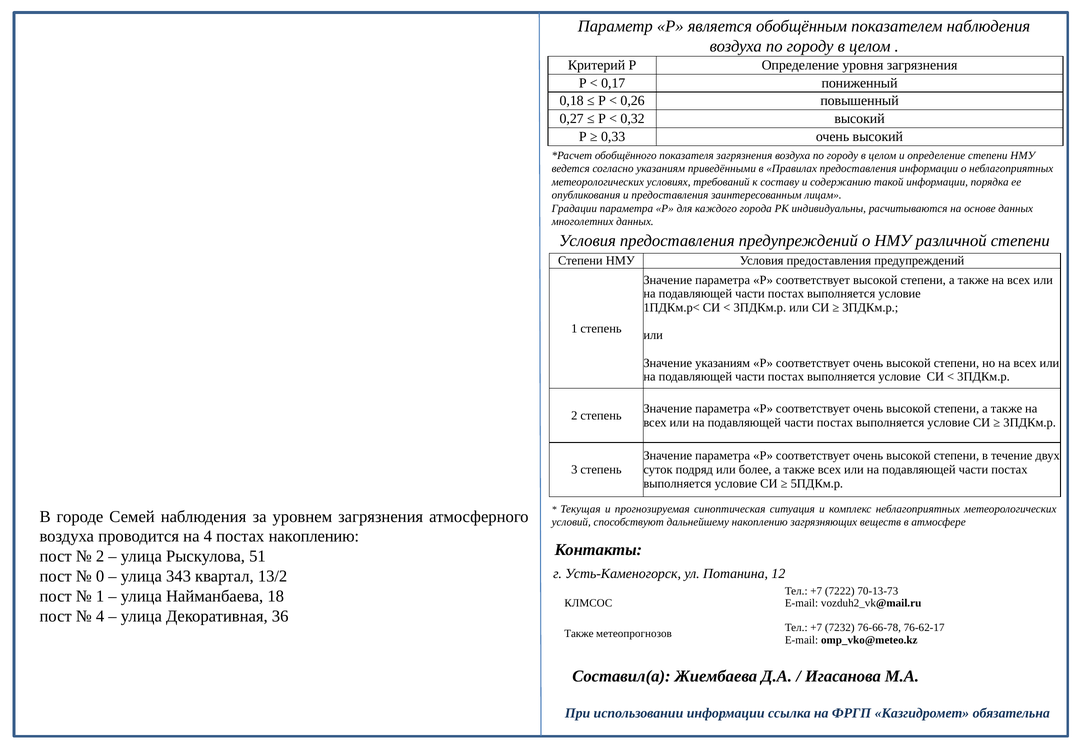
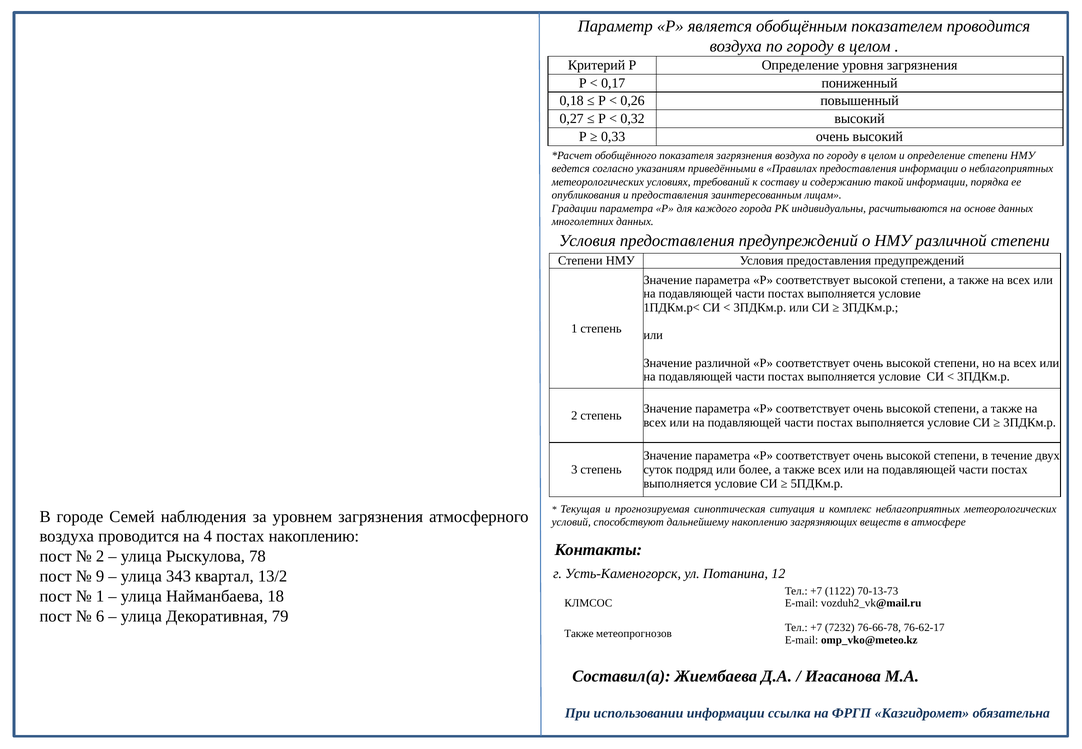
показателем наблюдения: наблюдения -> проводится
Значение указаниям: указаниям -> различной
51: 51 -> 78
0: 0 -> 9
7222: 7222 -> 1122
4 at (100, 616): 4 -> 6
36: 36 -> 79
